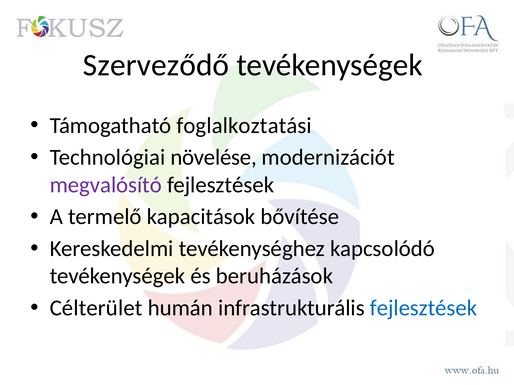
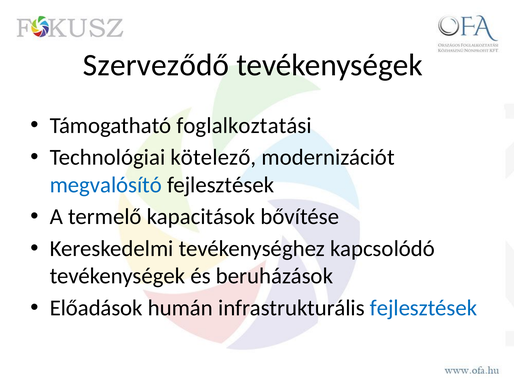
növelése: növelése -> kötelező
megvalósító colour: purple -> blue
Célterület: Célterület -> Előadások
